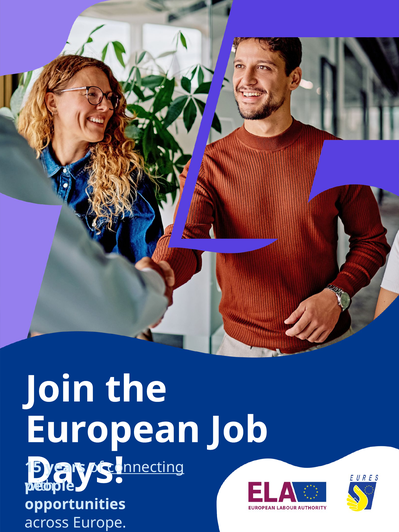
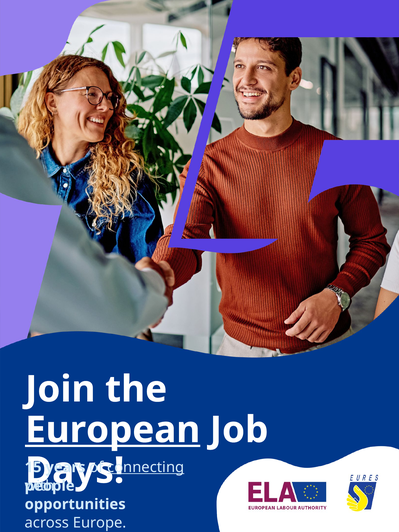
European underline: none -> present
